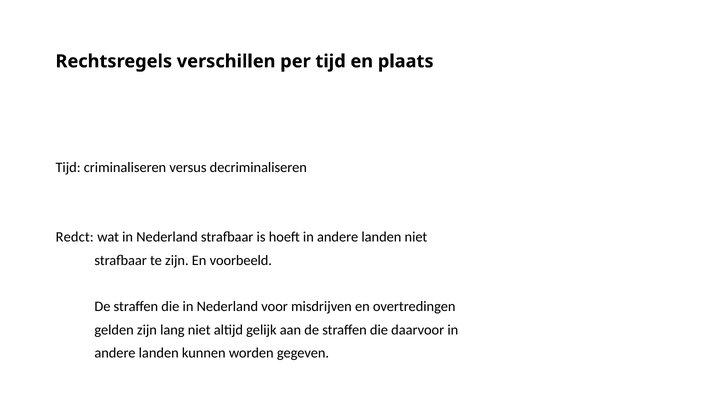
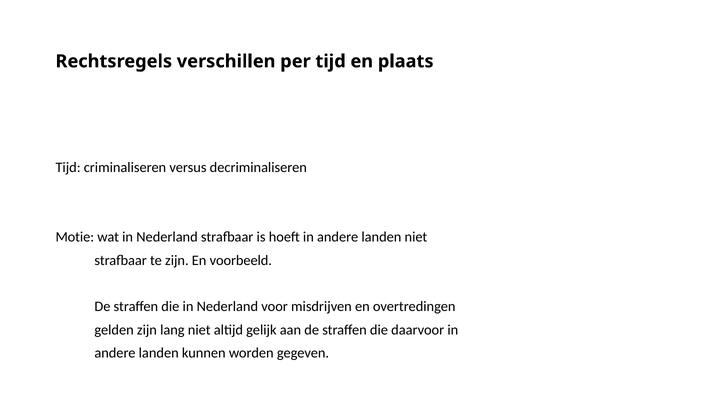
Redct: Redct -> Motie
